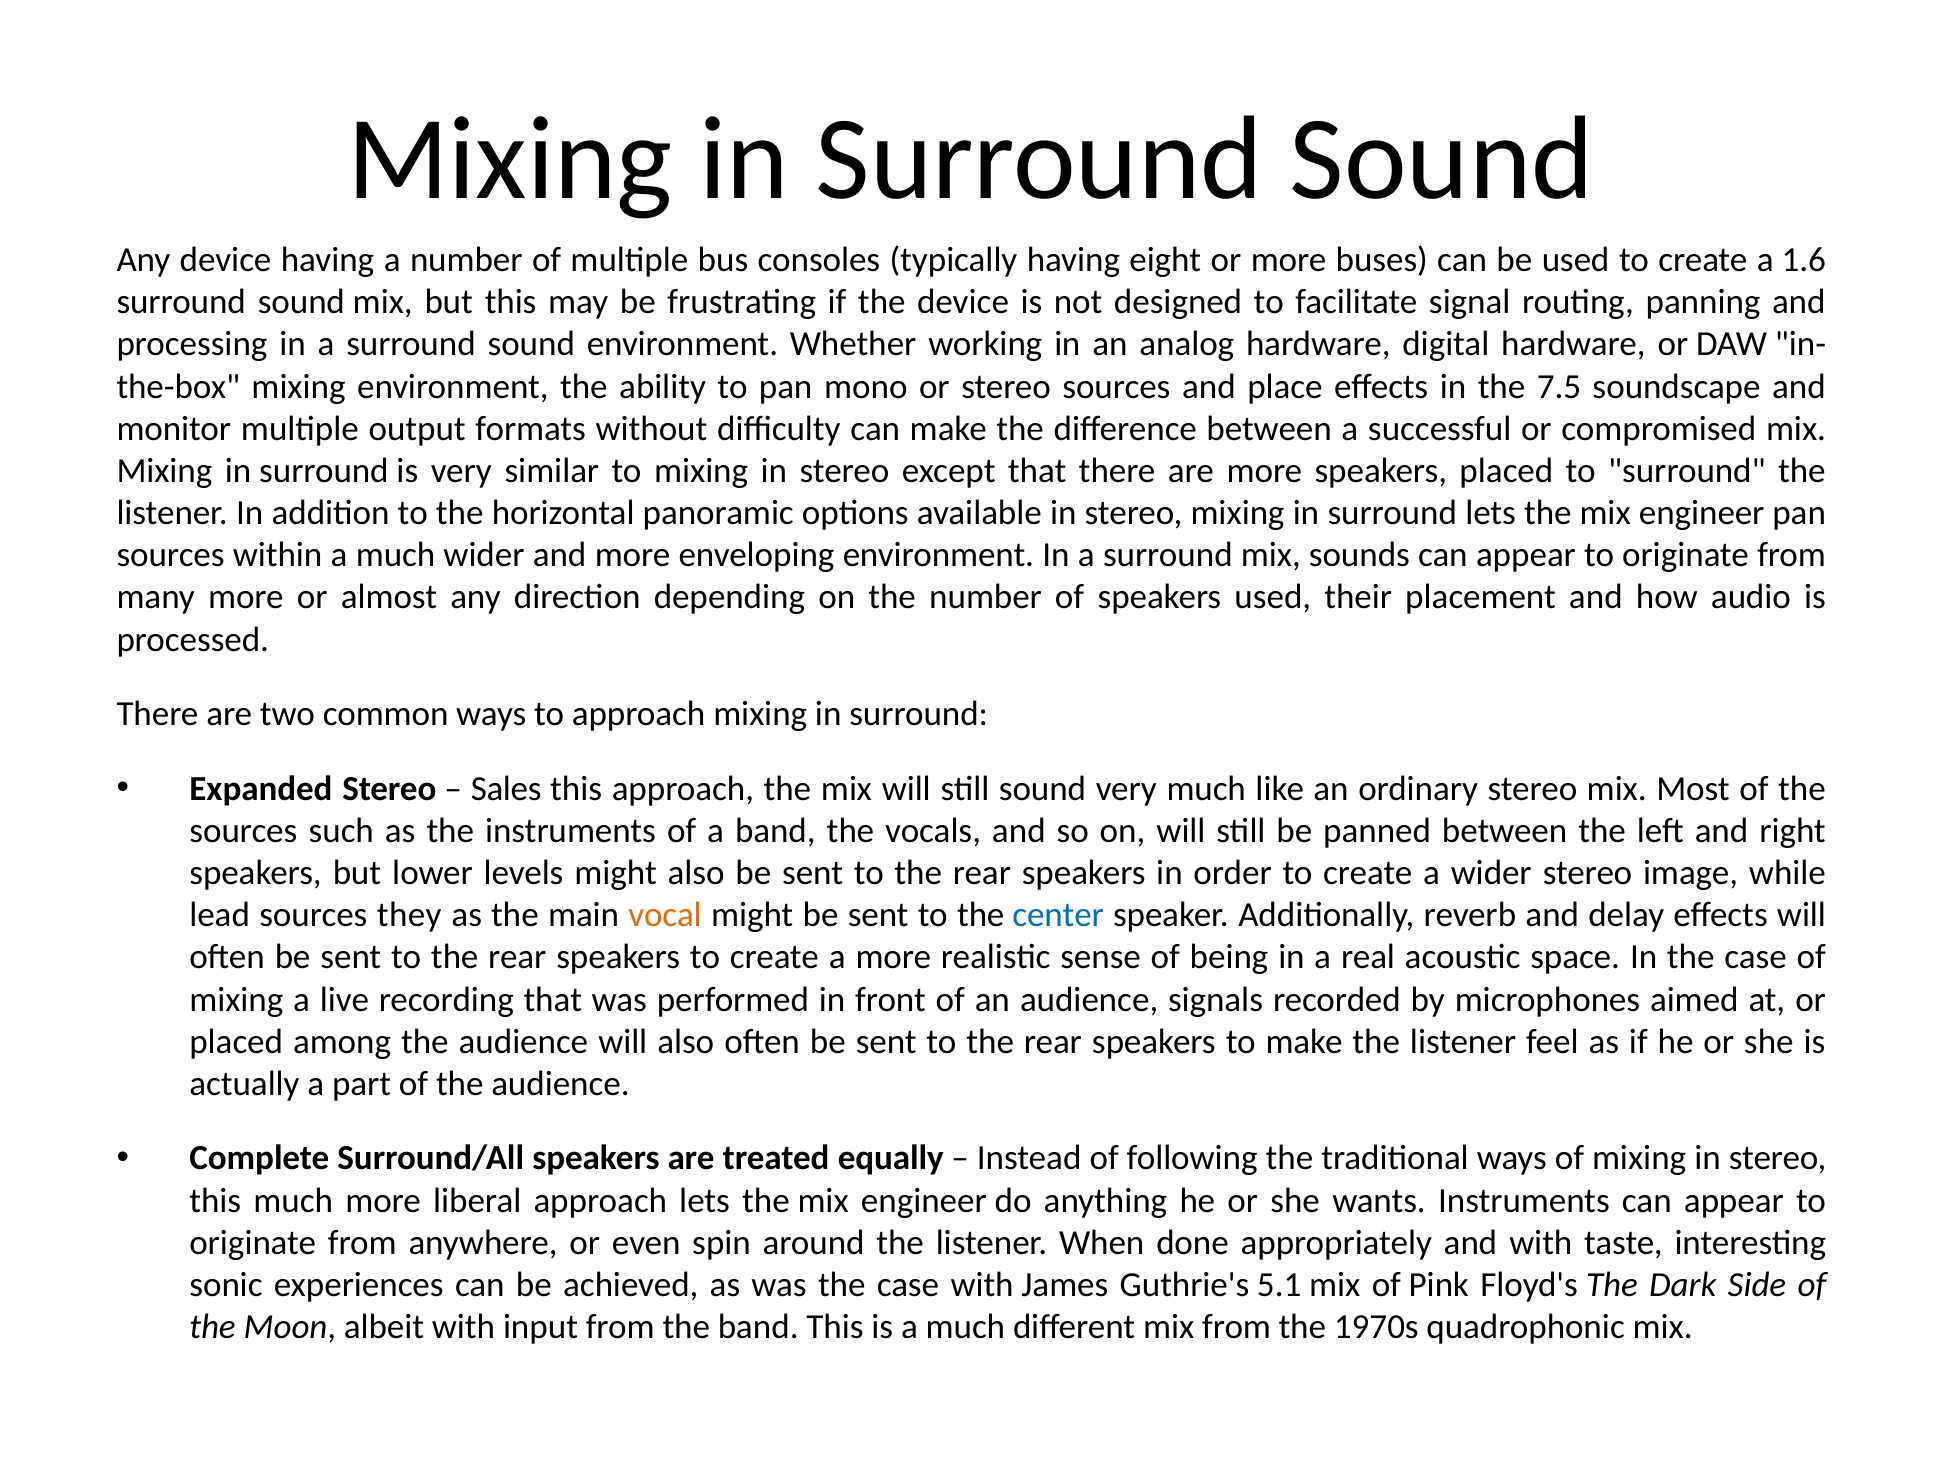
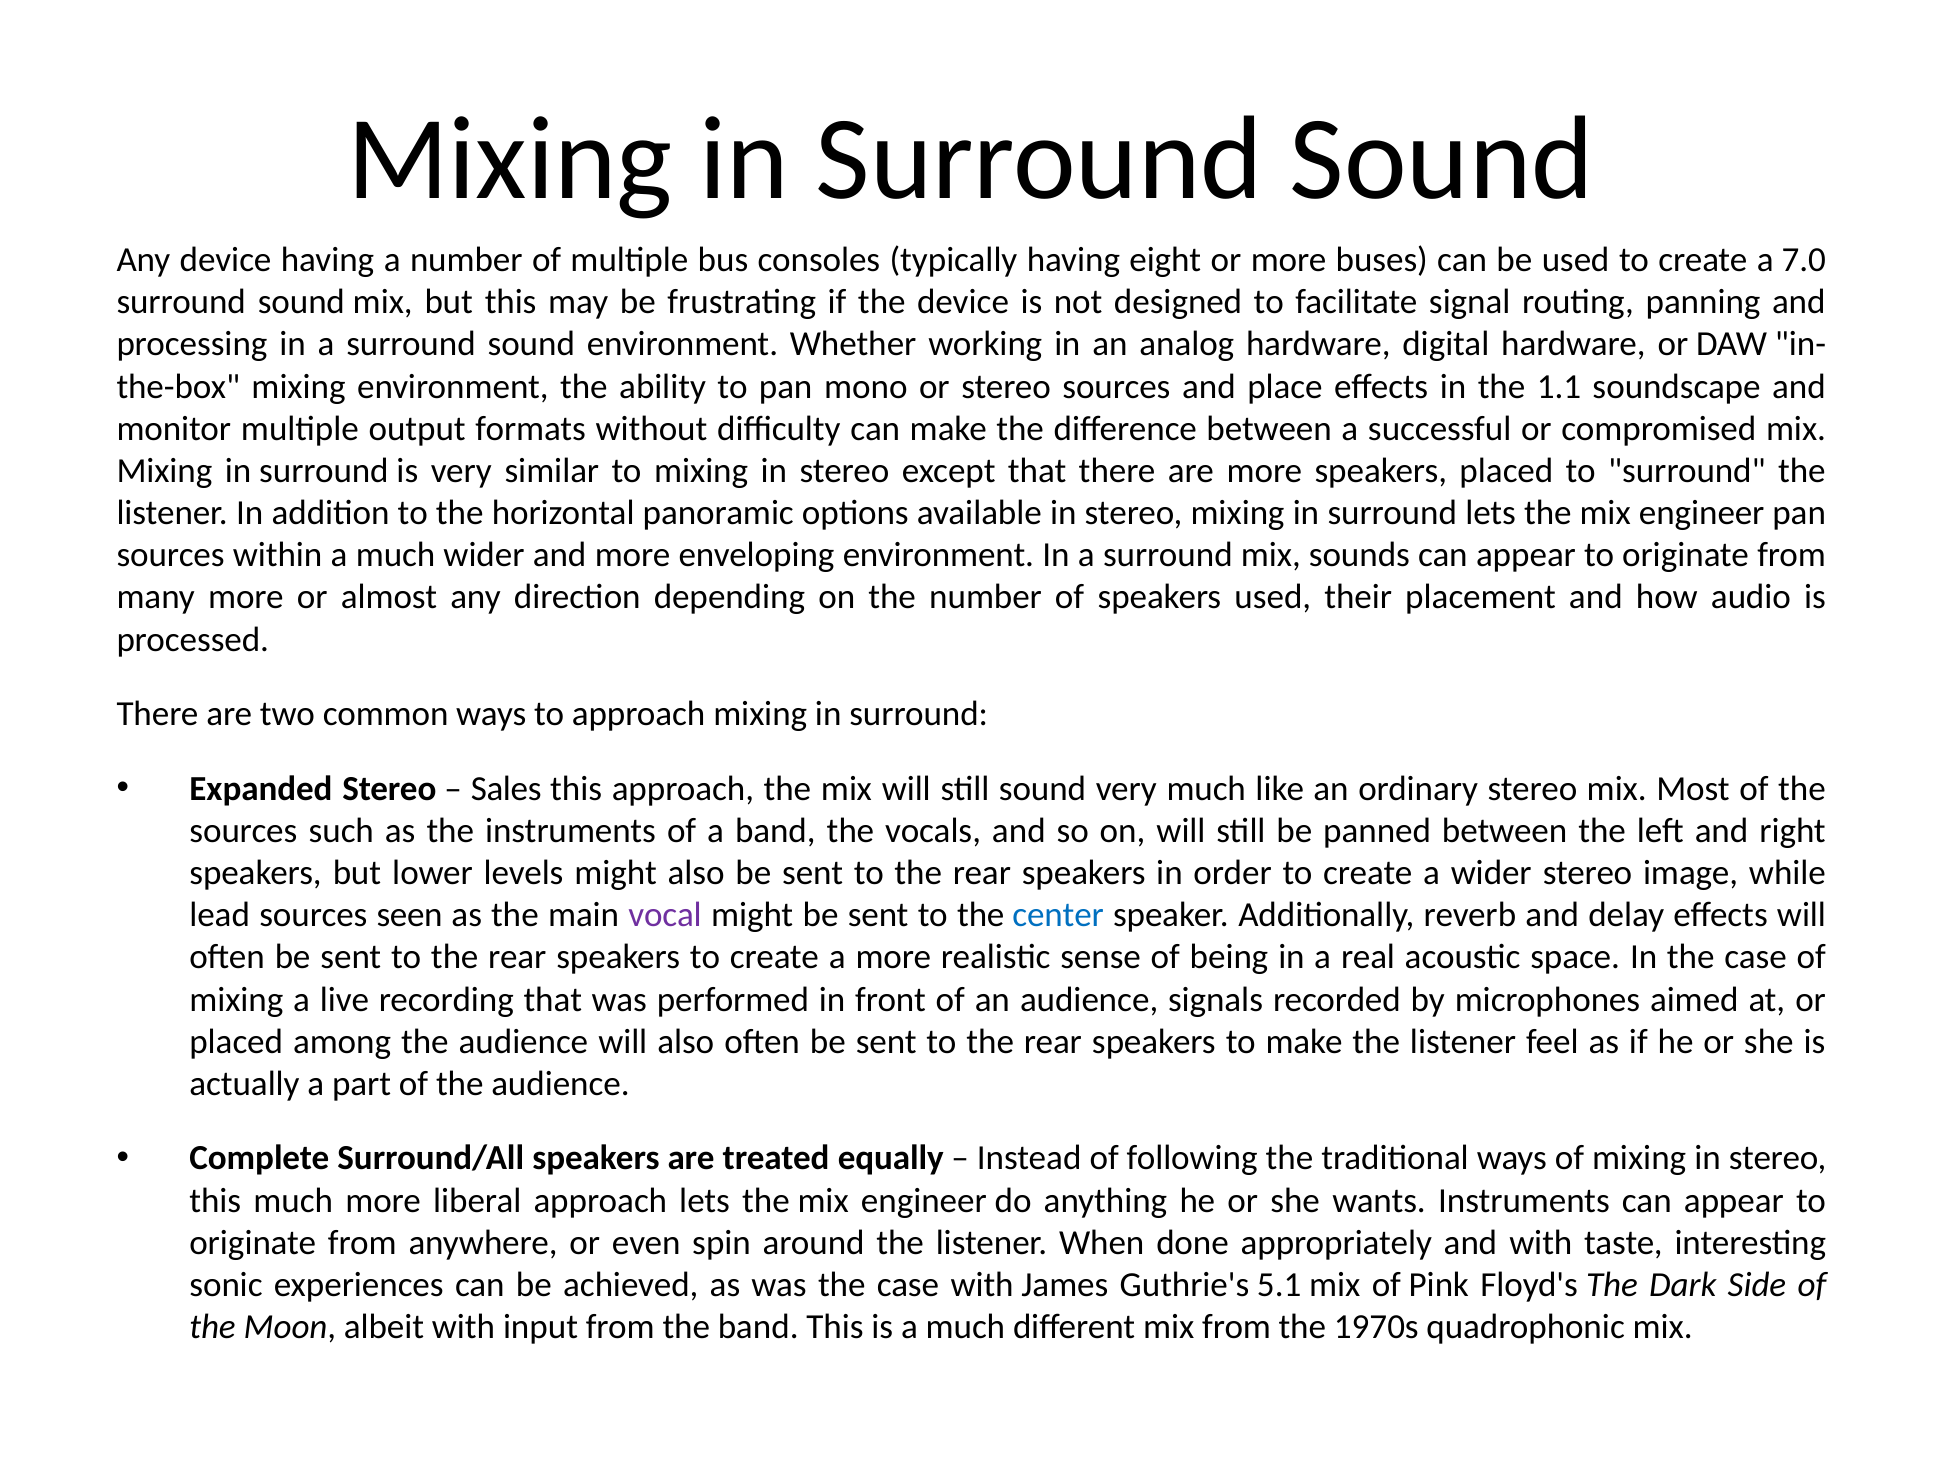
1.6: 1.6 -> 7.0
7.5: 7.5 -> 1.1
they: they -> seen
vocal colour: orange -> purple
